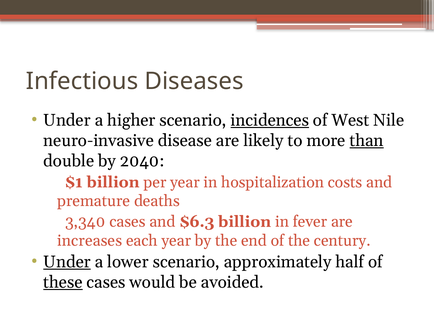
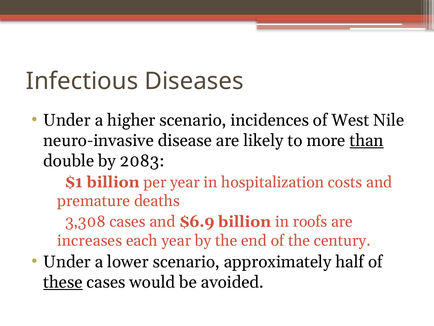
incidences underline: present -> none
2040: 2040 -> 2083
3,340: 3,340 -> 3,308
$6.3: $6.3 -> $6.9
fever: fever -> roofs
Under at (67, 262) underline: present -> none
